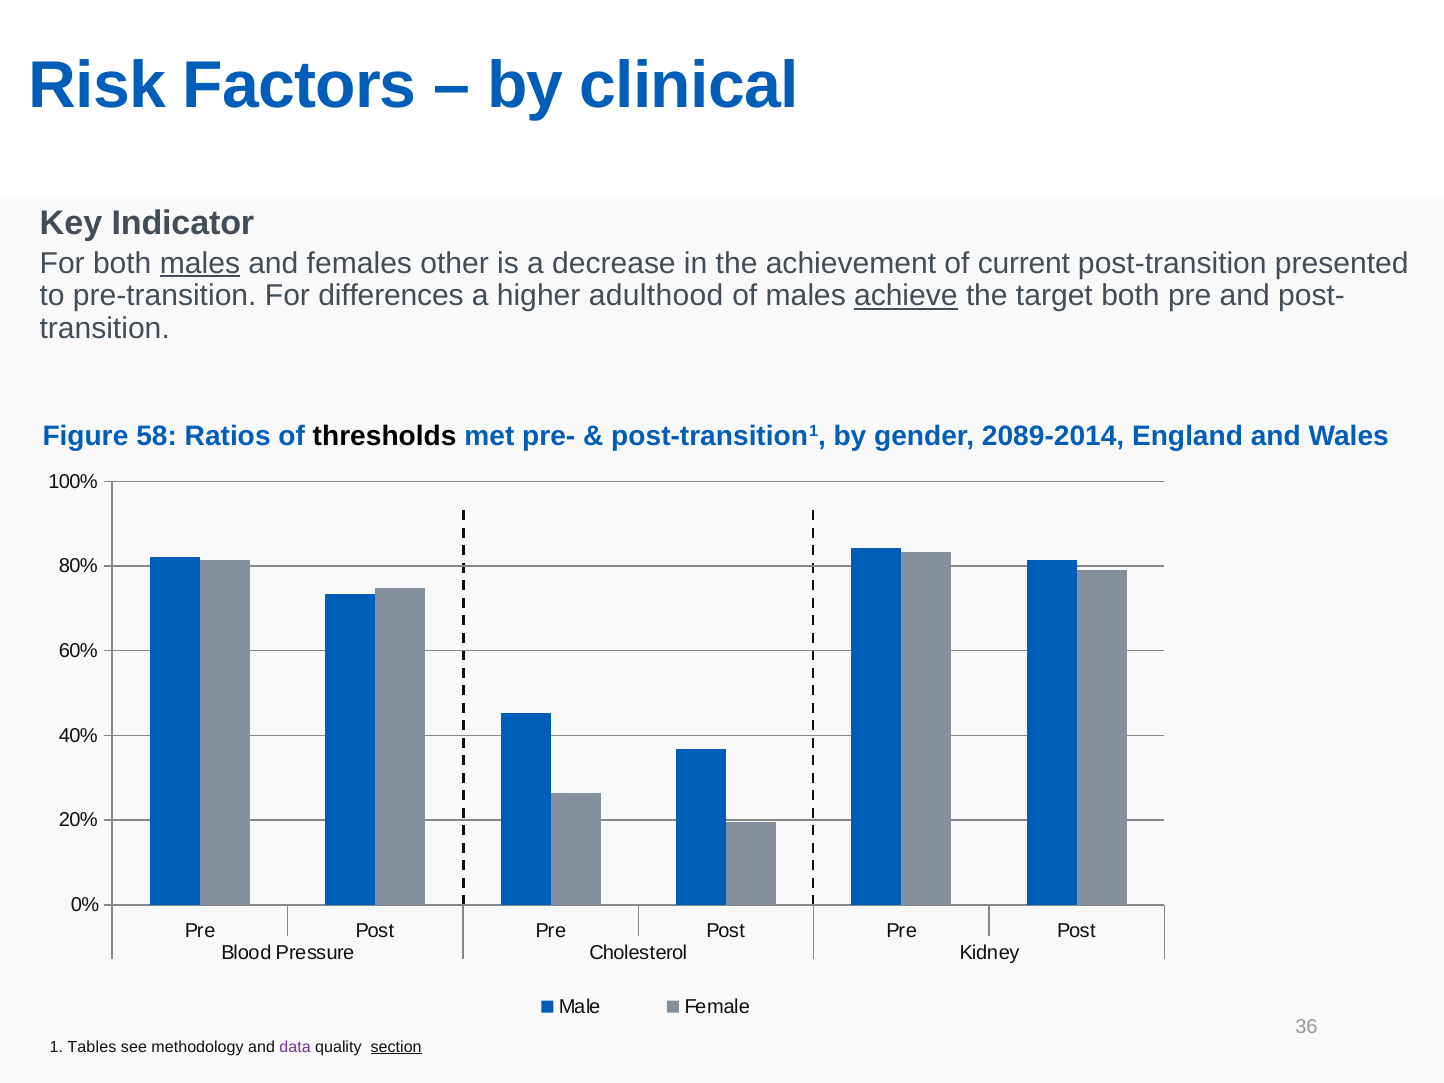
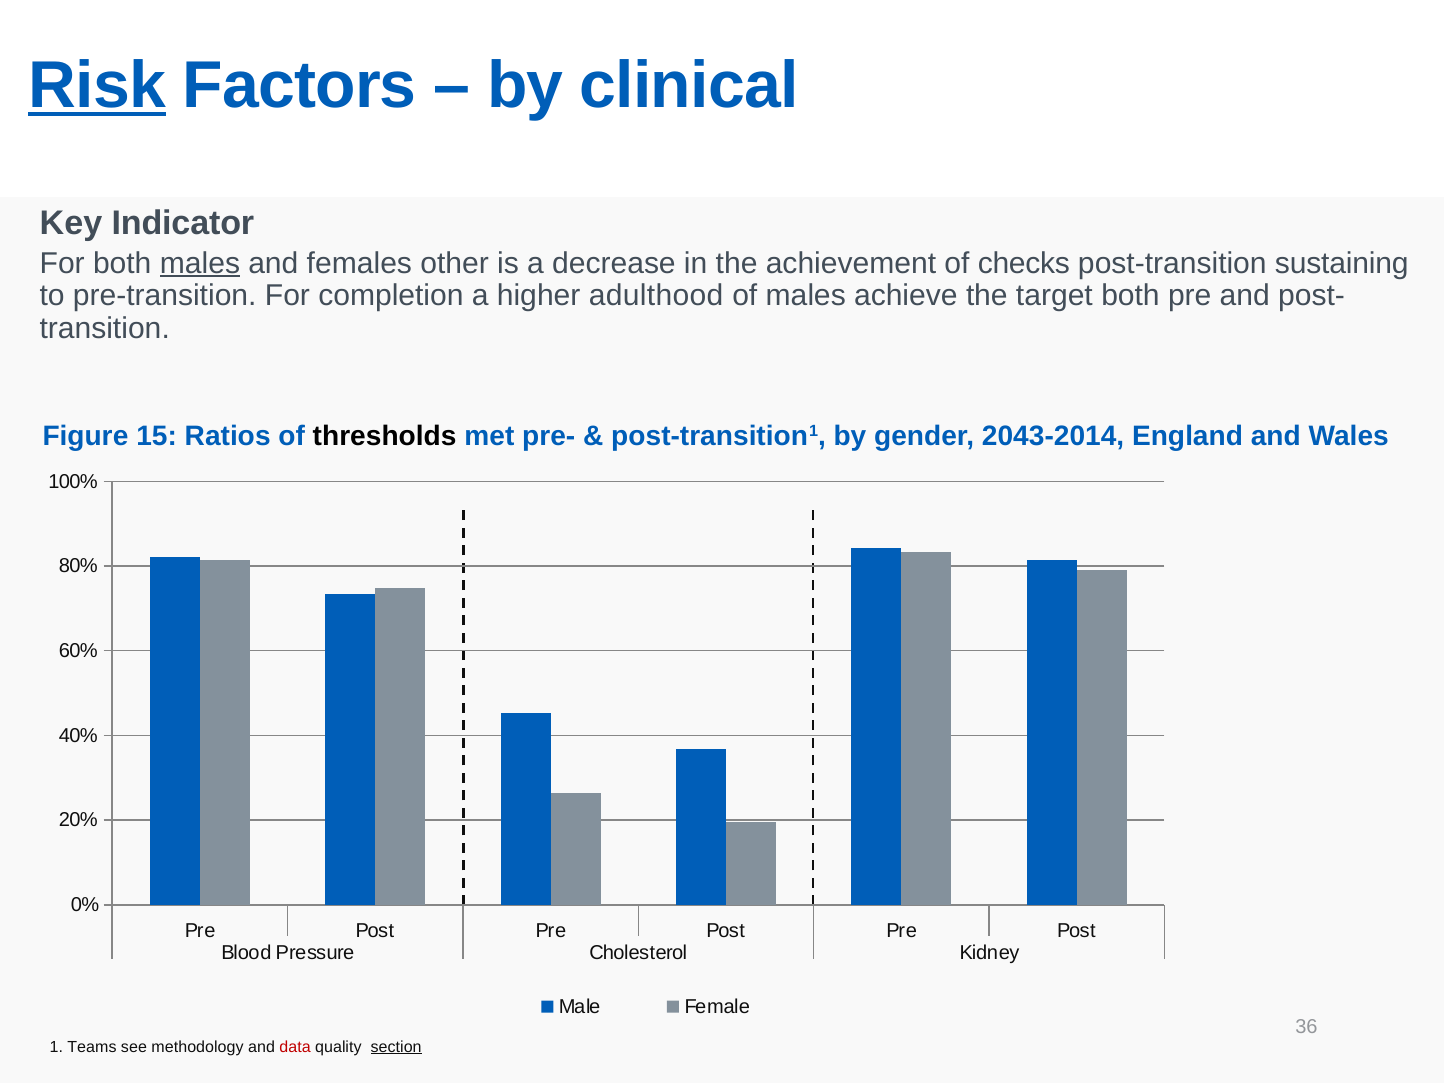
Risk underline: none -> present
current: current -> checks
presented: presented -> sustaining
differences: differences -> completion
achieve underline: present -> none
58: 58 -> 15
2089-2014: 2089-2014 -> 2043-2014
Tables: Tables -> Teams
data colour: purple -> red
